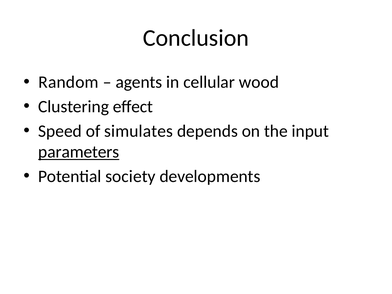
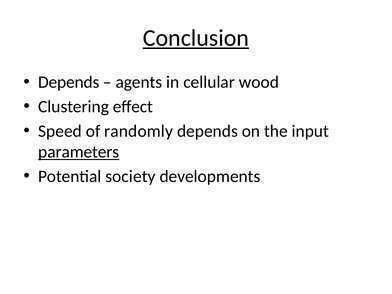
Conclusion underline: none -> present
Random at (69, 82): Random -> Depends
simulates: simulates -> randomly
